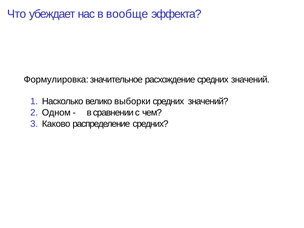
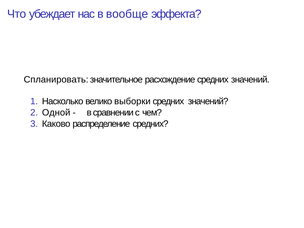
Формулировка: Формулировка -> Спланировать
Одном: Одном -> Одной
